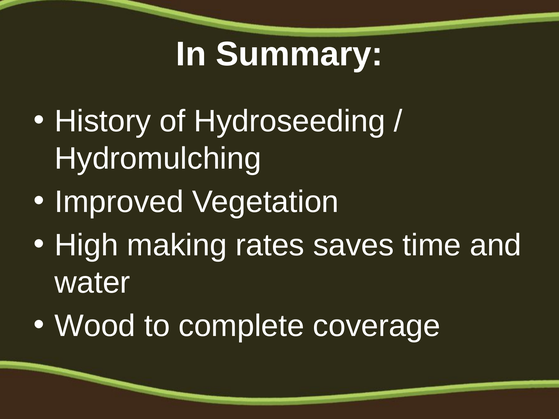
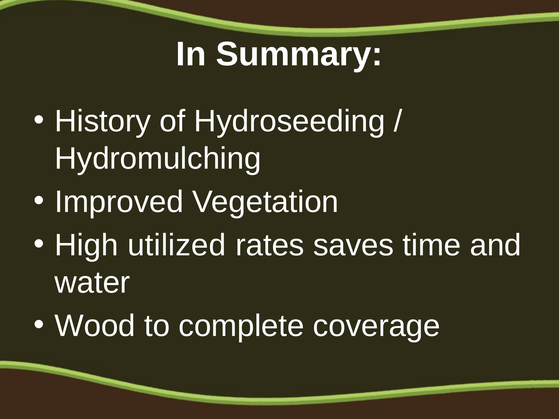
making: making -> utilized
